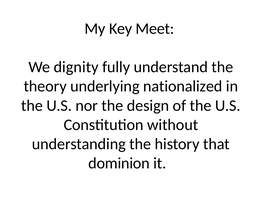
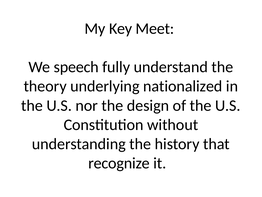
dignity: dignity -> speech
dominion: dominion -> recognize
